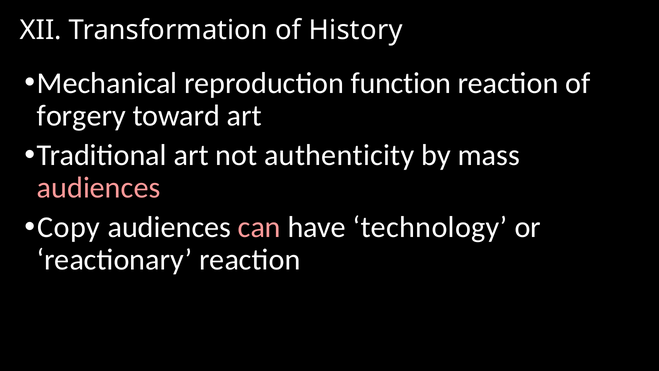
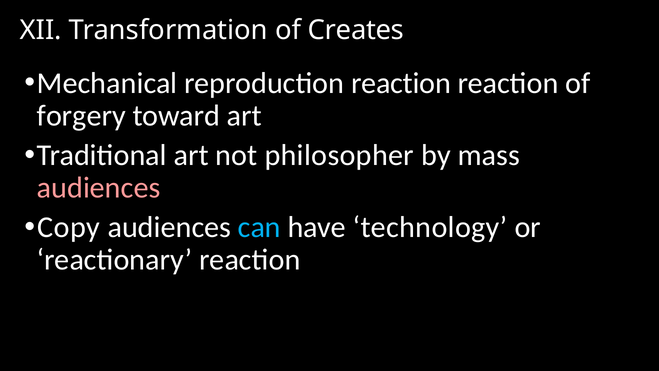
History: History -> Creates
reproduction function: function -> reaction
authenticity: authenticity -> philosopher
can colour: pink -> light blue
